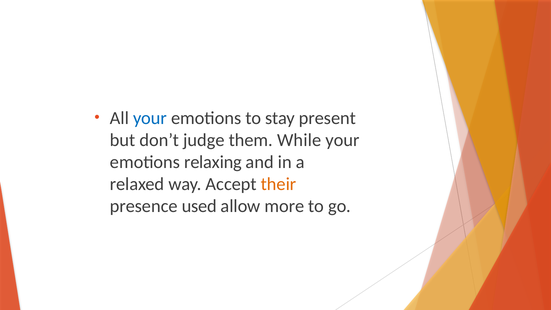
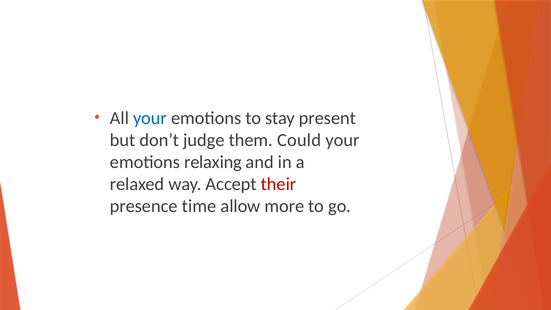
While: While -> Could
their colour: orange -> red
used: used -> time
